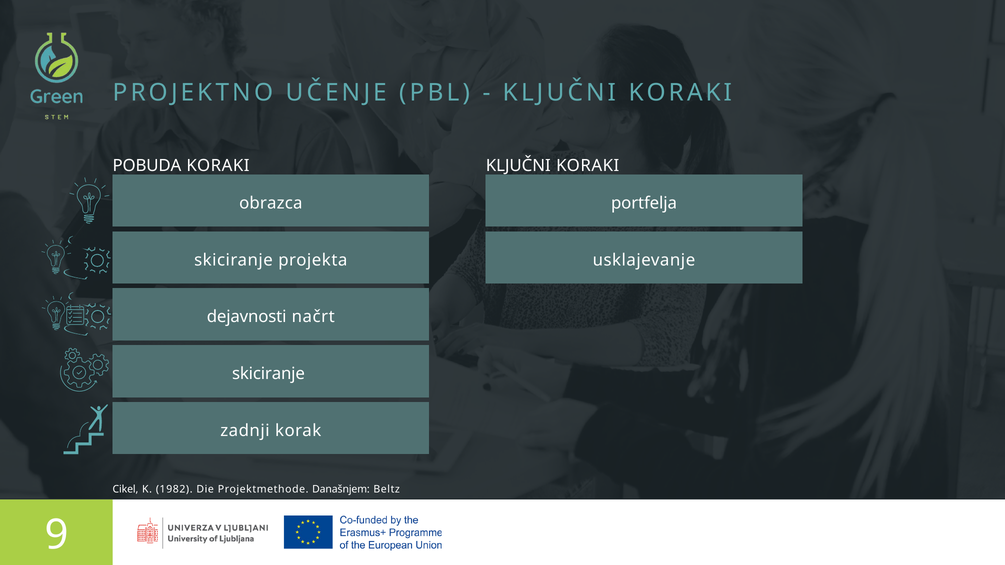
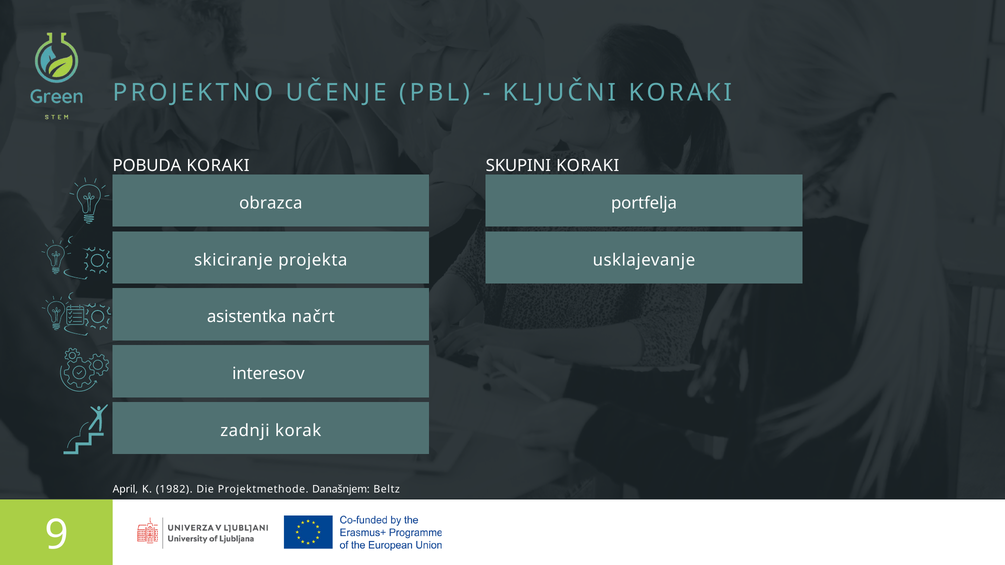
KORAKI KLJUČNI: KLJUČNI -> SKUPINI
dejavnosti: dejavnosti -> asistentka
skiciranje at (268, 374): skiciranje -> interesov
Cikel: Cikel -> April
